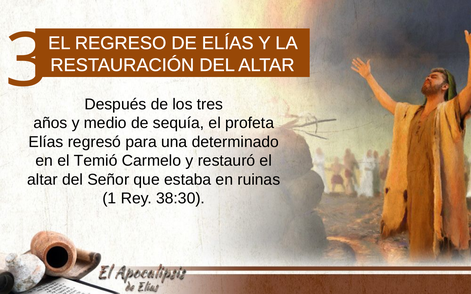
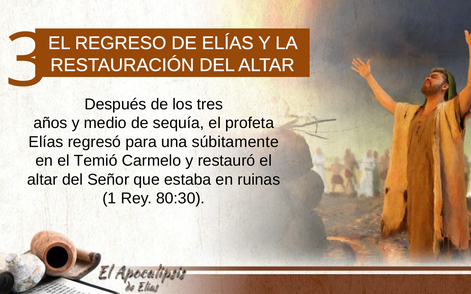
determinado: determinado -> súbitamente
38:30: 38:30 -> 80:30
